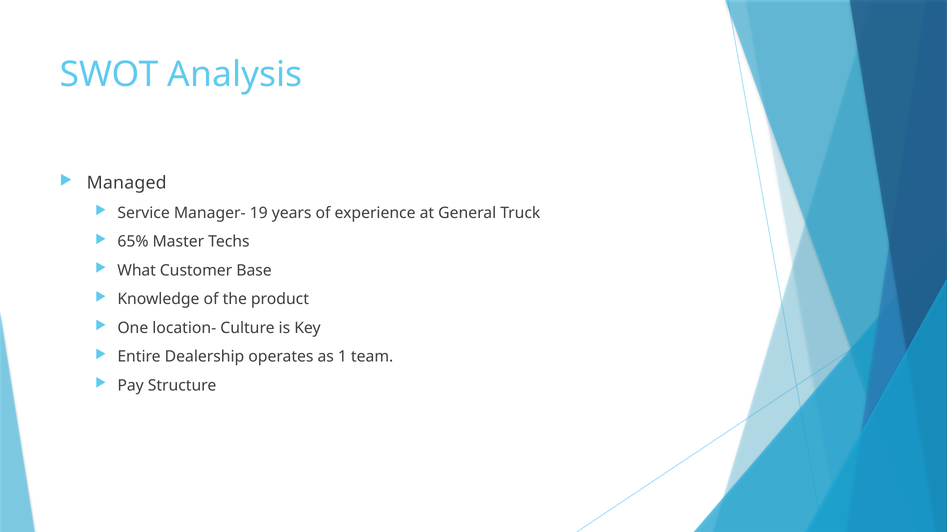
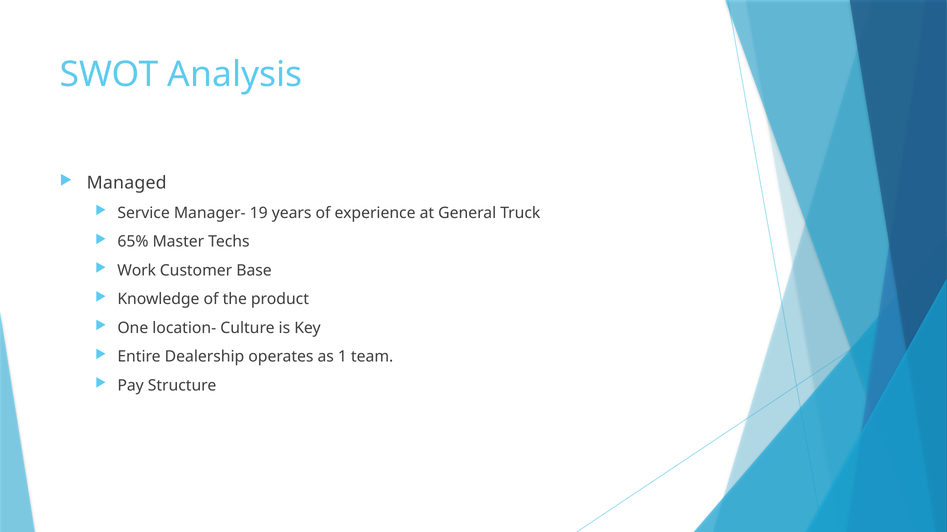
What: What -> Work
